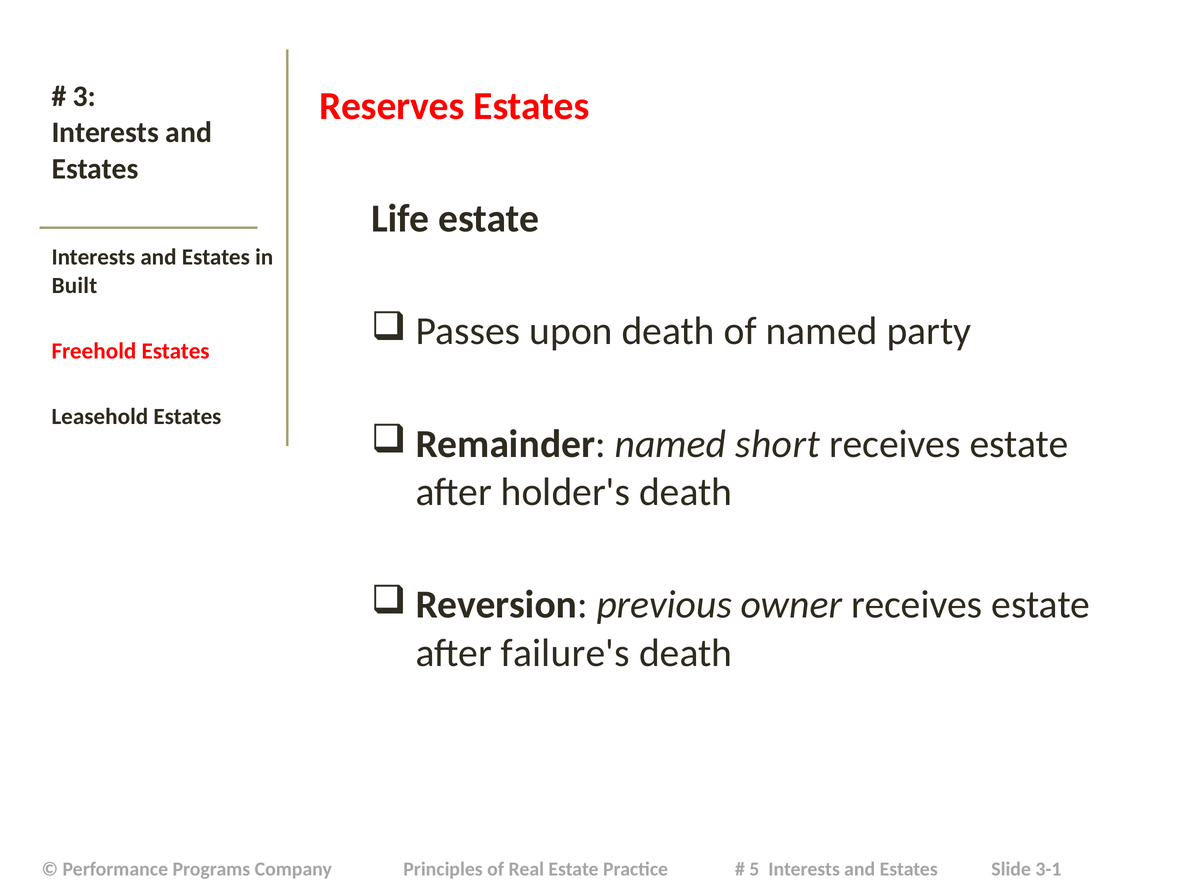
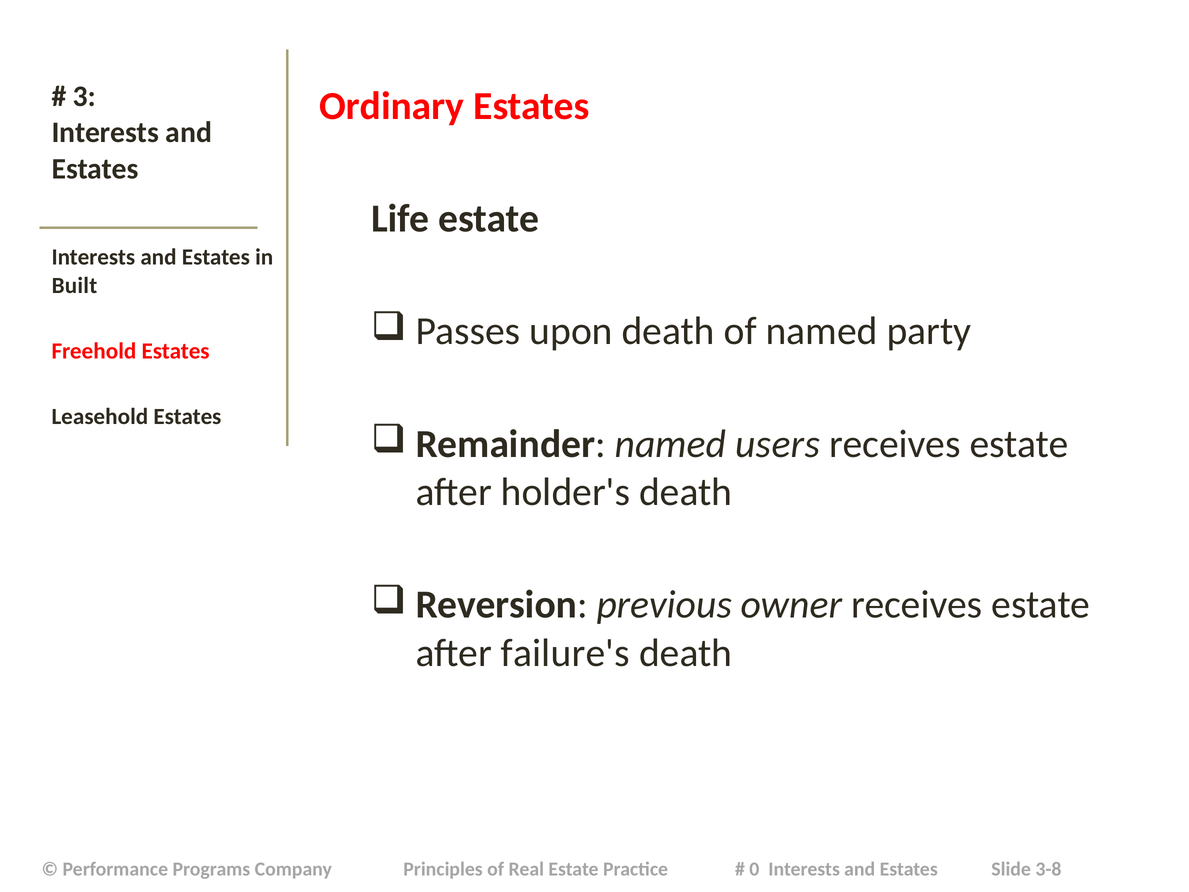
Reserves: Reserves -> Ordinary
short: short -> users
5: 5 -> 0
3-1: 3-1 -> 3-8
